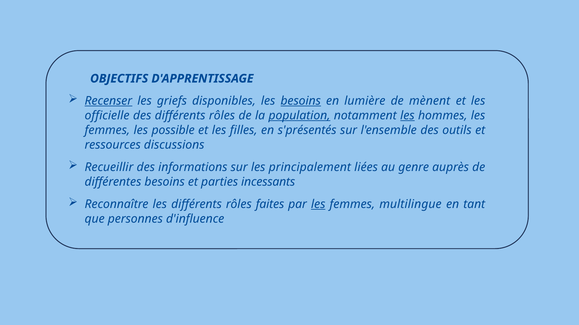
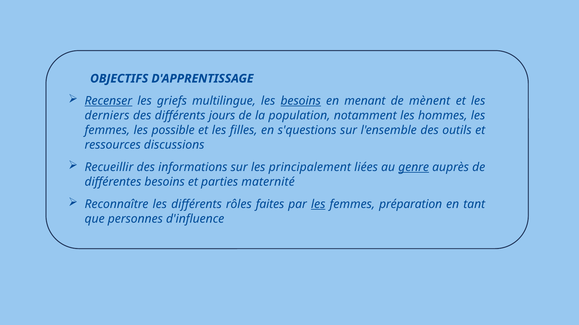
disponibles: disponibles -> multilingue
lumière: lumière -> menant
officielle: officielle -> derniers
des différents rôles: rôles -> jours
population underline: present -> none
les at (407, 116) underline: present -> none
s'présentés: s'présentés -> s'questions
genre underline: none -> present
incessants: incessants -> maternité
multilingue: multilingue -> préparation
